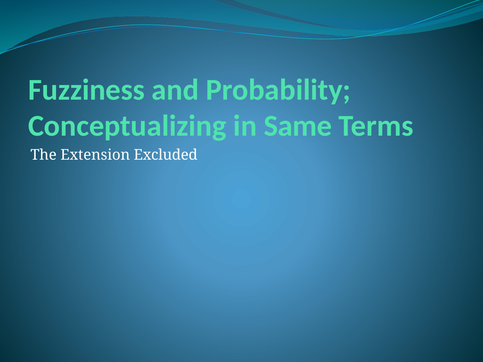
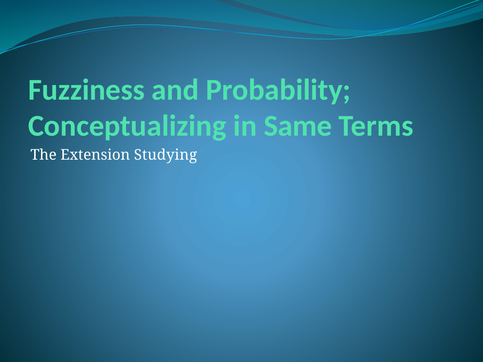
Excluded: Excluded -> Studying
